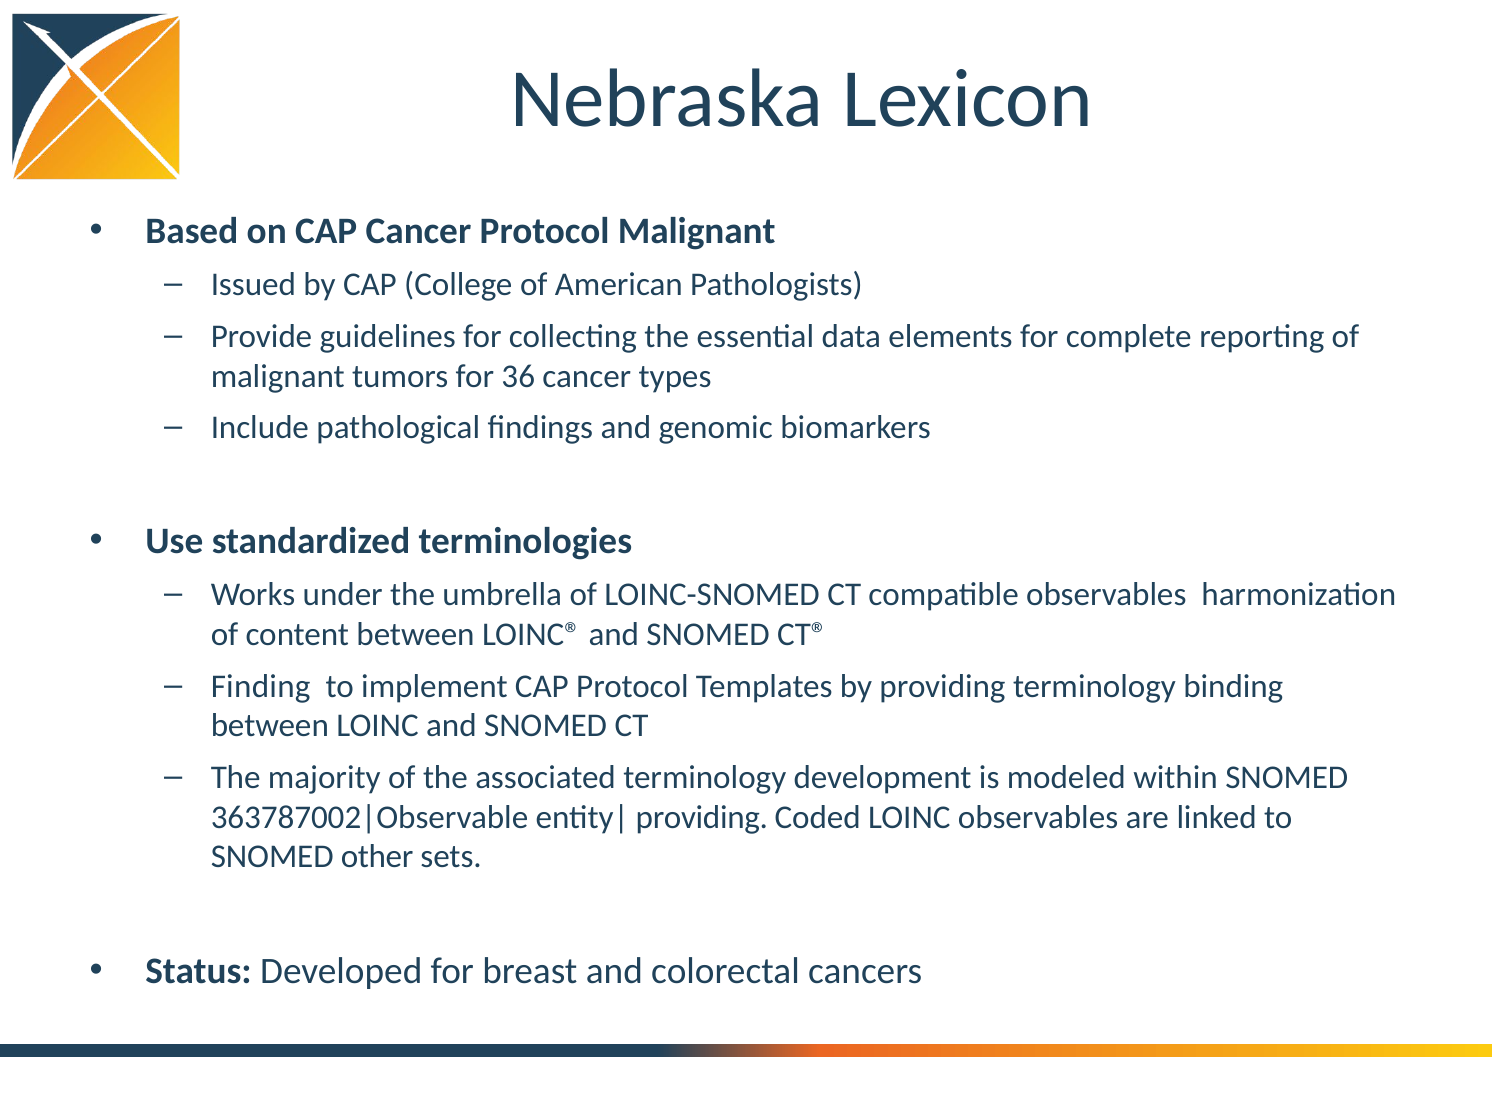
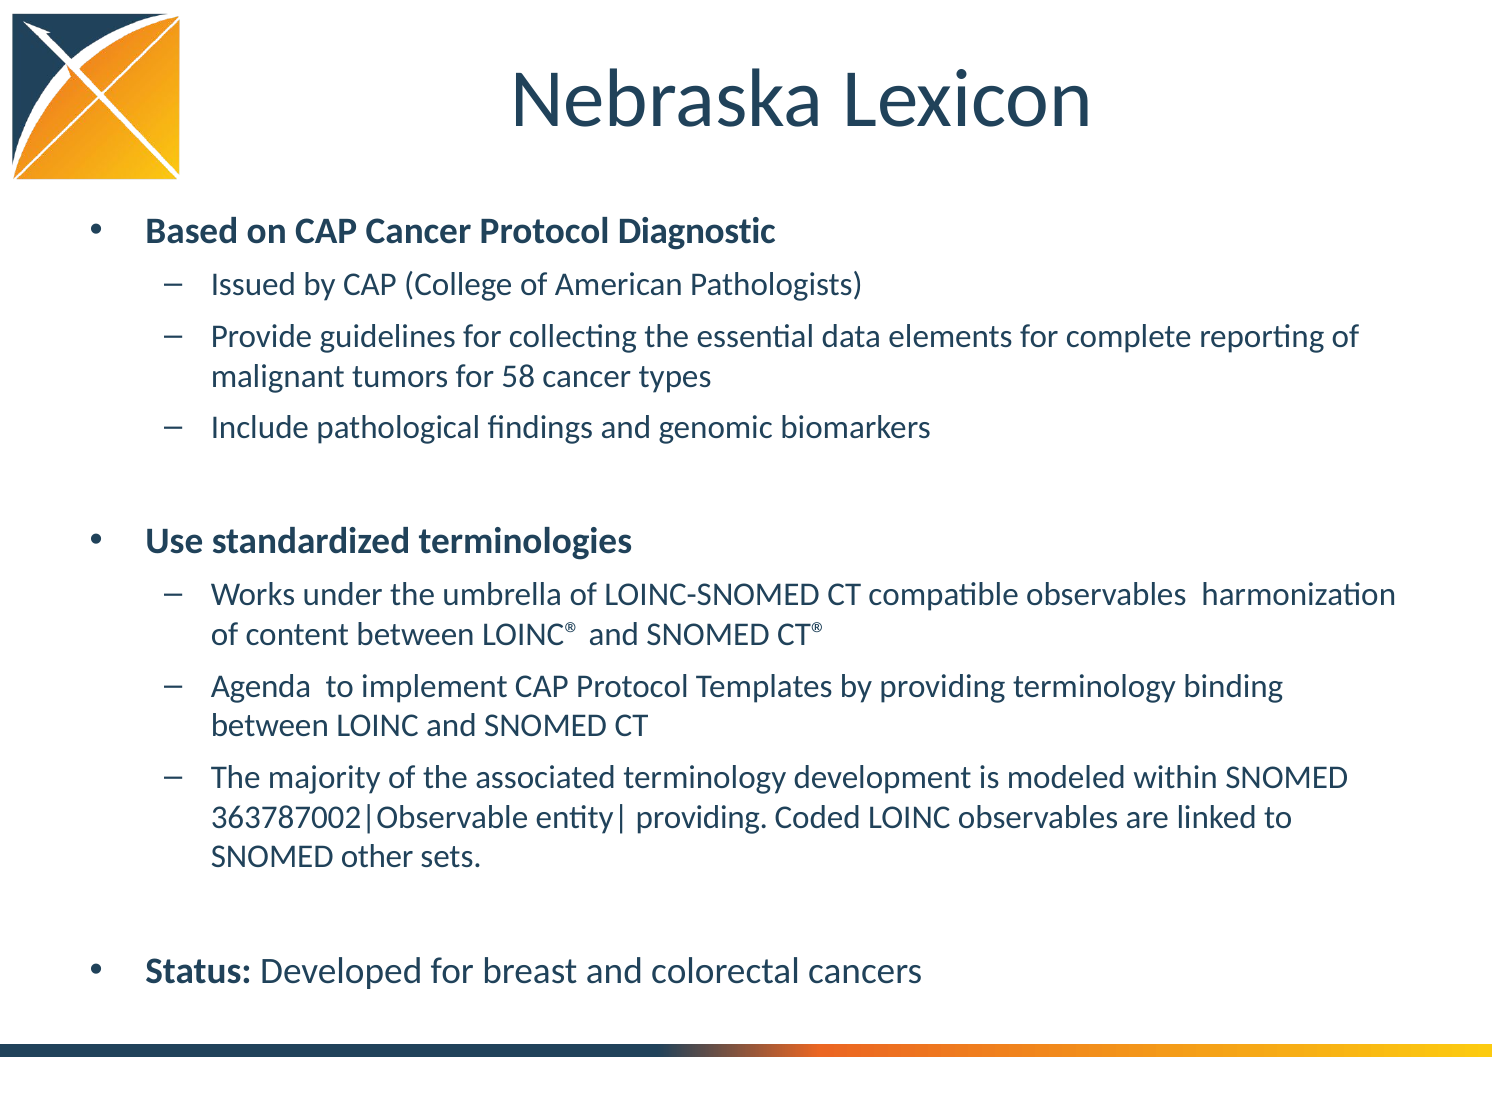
Protocol Malignant: Malignant -> Diagnostic
36: 36 -> 58
Finding: Finding -> Agenda
